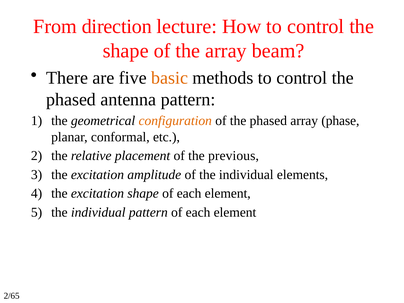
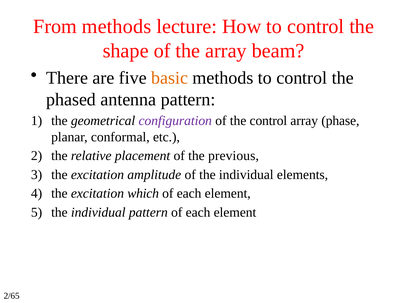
From direction: direction -> methods
configuration colour: orange -> purple
of the phased: phased -> control
excitation shape: shape -> which
